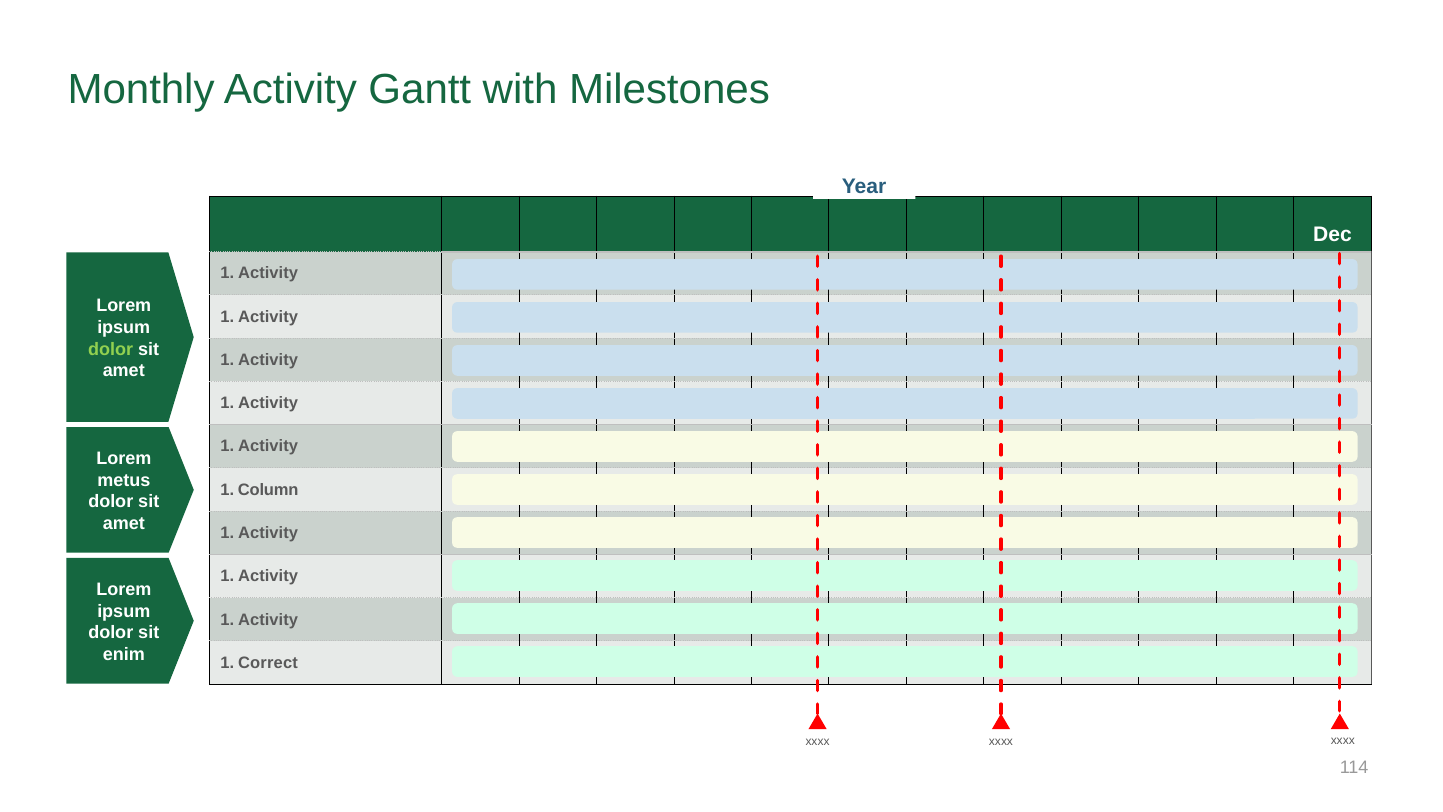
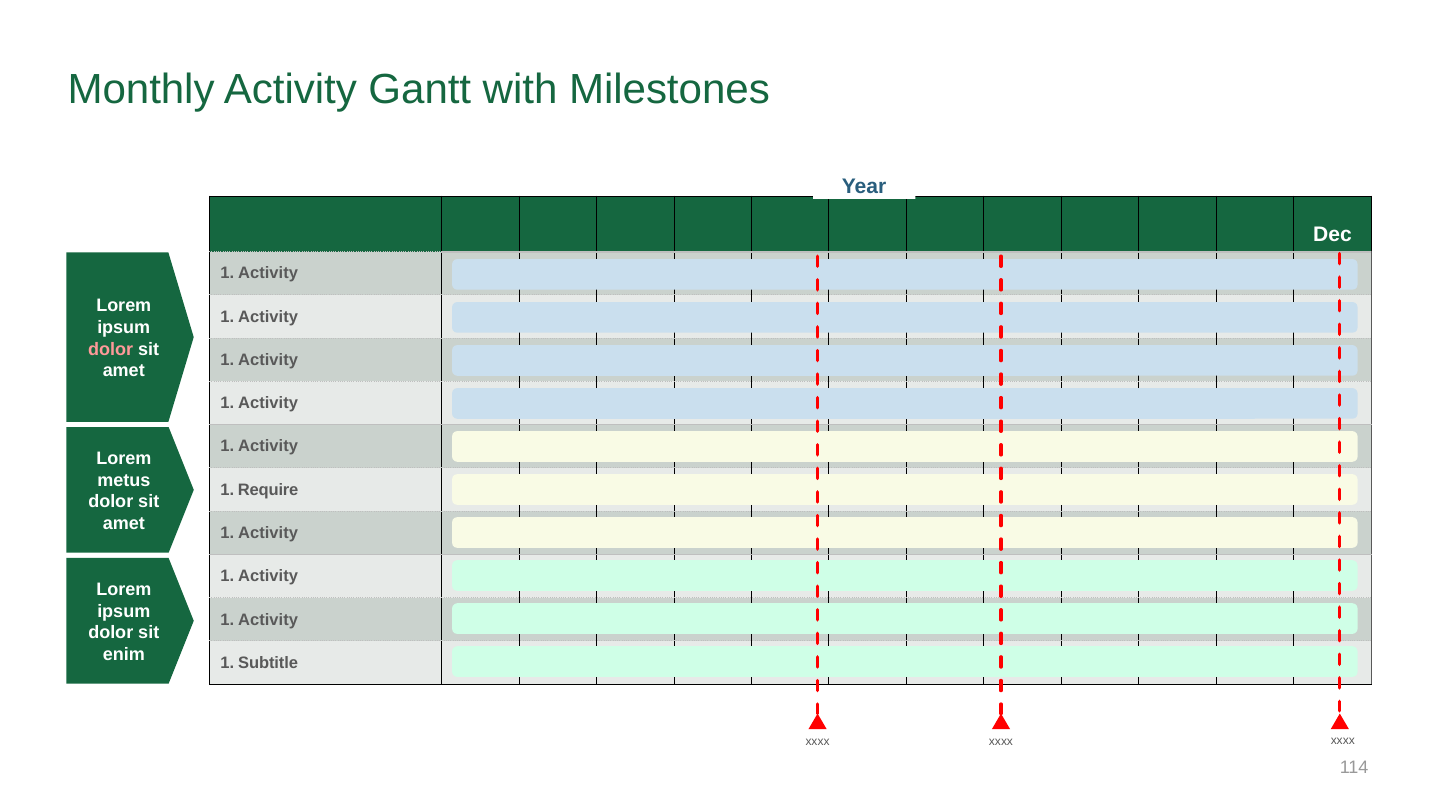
dolor at (111, 349) colour: light green -> pink
Column: Column -> Require
Correct: Correct -> Subtitle
